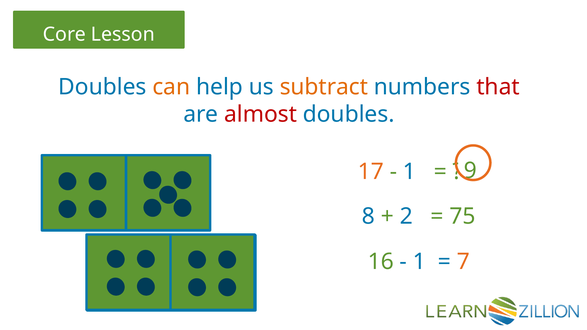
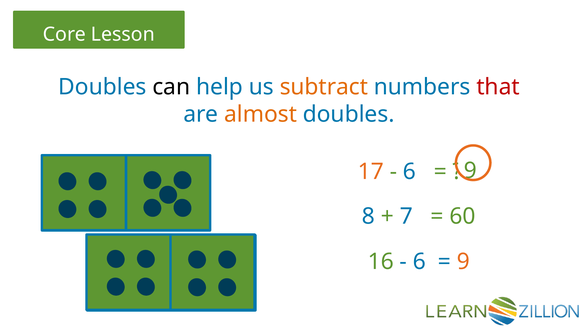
can colour: orange -> black
almost colour: red -> orange
1 at (410, 172): 1 -> 6
2: 2 -> 7
75: 75 -> 60
1 at (419, 262): 1 -> 6
7 at (463, 262): 7 -> 9
